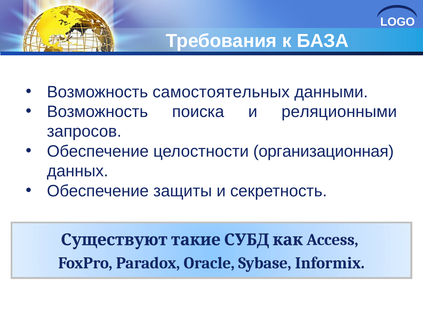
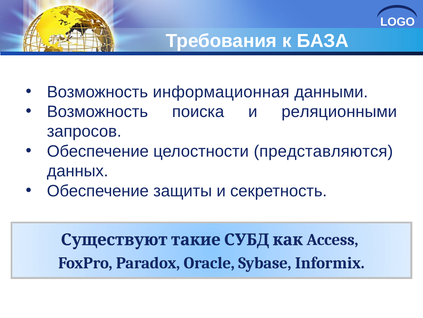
самостоятельных: самостоятельных -> информационная
организационная: организационная -> представляются
